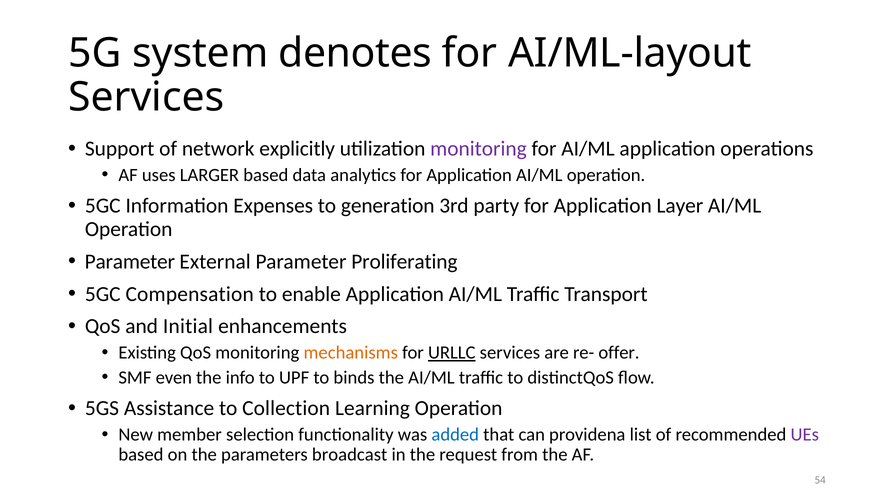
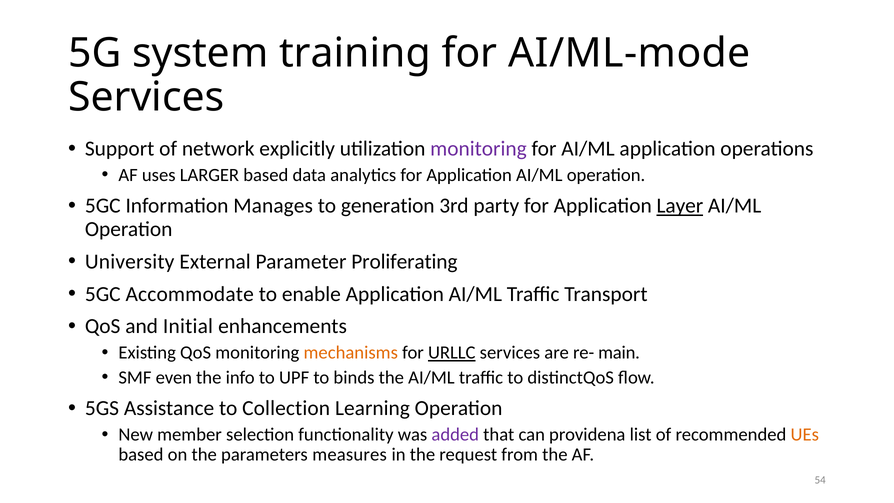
denotes: denotes -> training
AI/ML-layout: AI/ML-layout -> AI/ML-mode
Expenses: Expenses -> Manages
Layer underline: none -> present
Parameter at (130, 261): Parameter -> University
Compensation: Compensation -> Accommodate
offer: offer -> main
added colour: blue -> purple
UEs colour: purple -> orange
broadcast: broadcast -> measures
